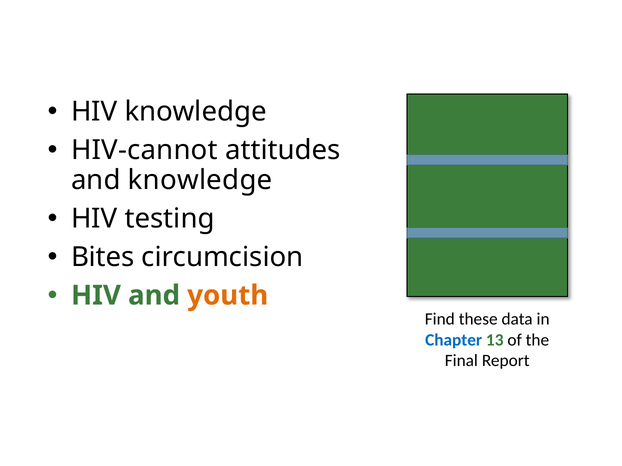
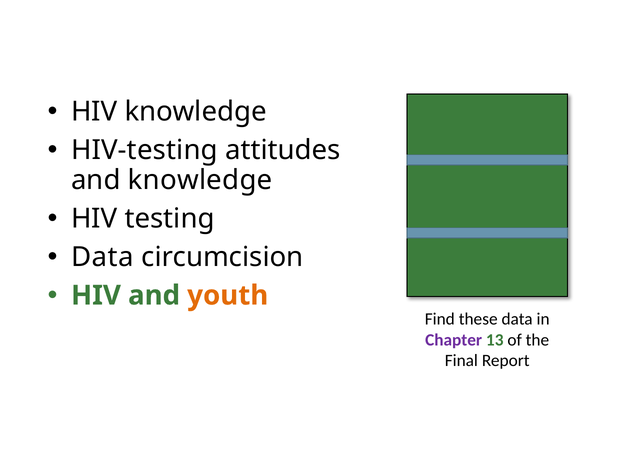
HIV-cannot: HIV-cannot -> HIV-testing
Bites at (103, 257): Bites -> Data
Chapter colour: blue -> purple
